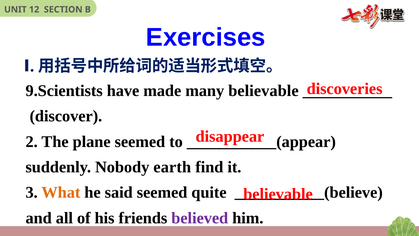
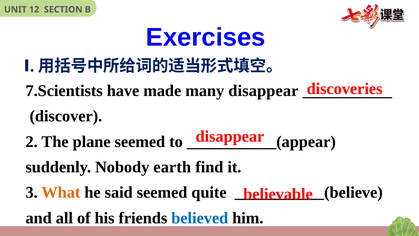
9.Scientists: 9.Scientists -> 7.Scientists
many believable: believable -> disappear
believed colour: purple -> blue
